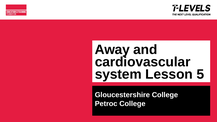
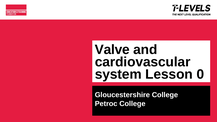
Away: Away -> Valve
5: 5 -> 0
